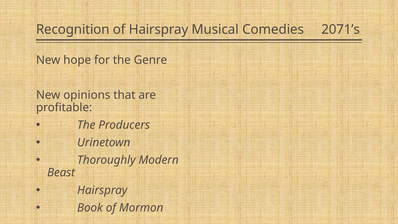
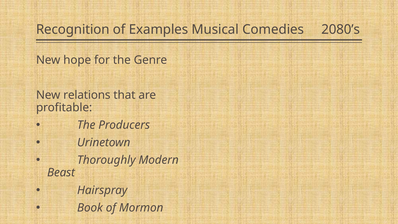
of Hairspray: Hairspray -> Examples
2071’s: 2071’s -> 2080’s
opinions: opinions -> relations
